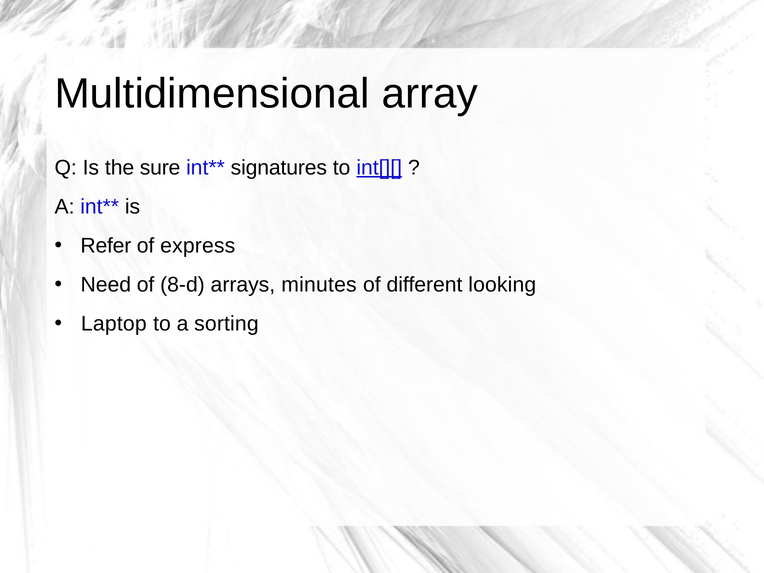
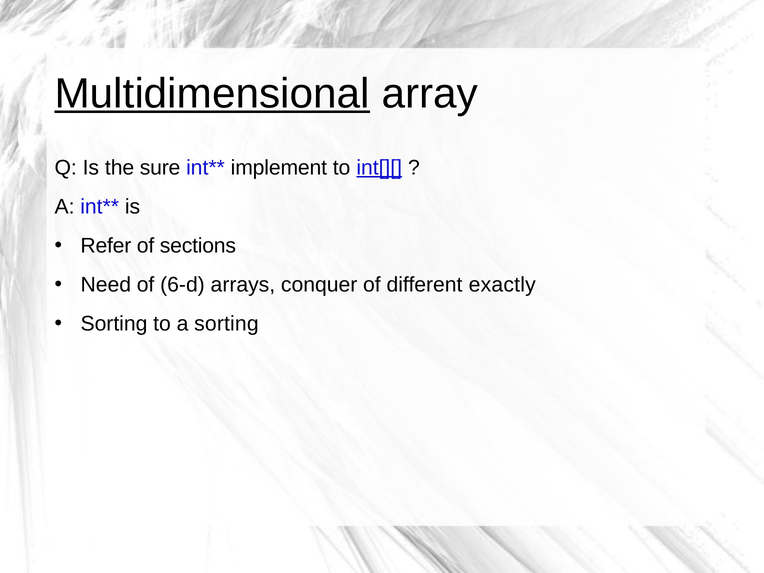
Multidimensional underline: none -> present
signatures: signatures -> implement
express: express -> sections
8-d: 8-d -> 6-d
minutes: minutes -> conquer
looking: looking -> exactly
Laptop at (114, 324): Laptop -> Sorting
